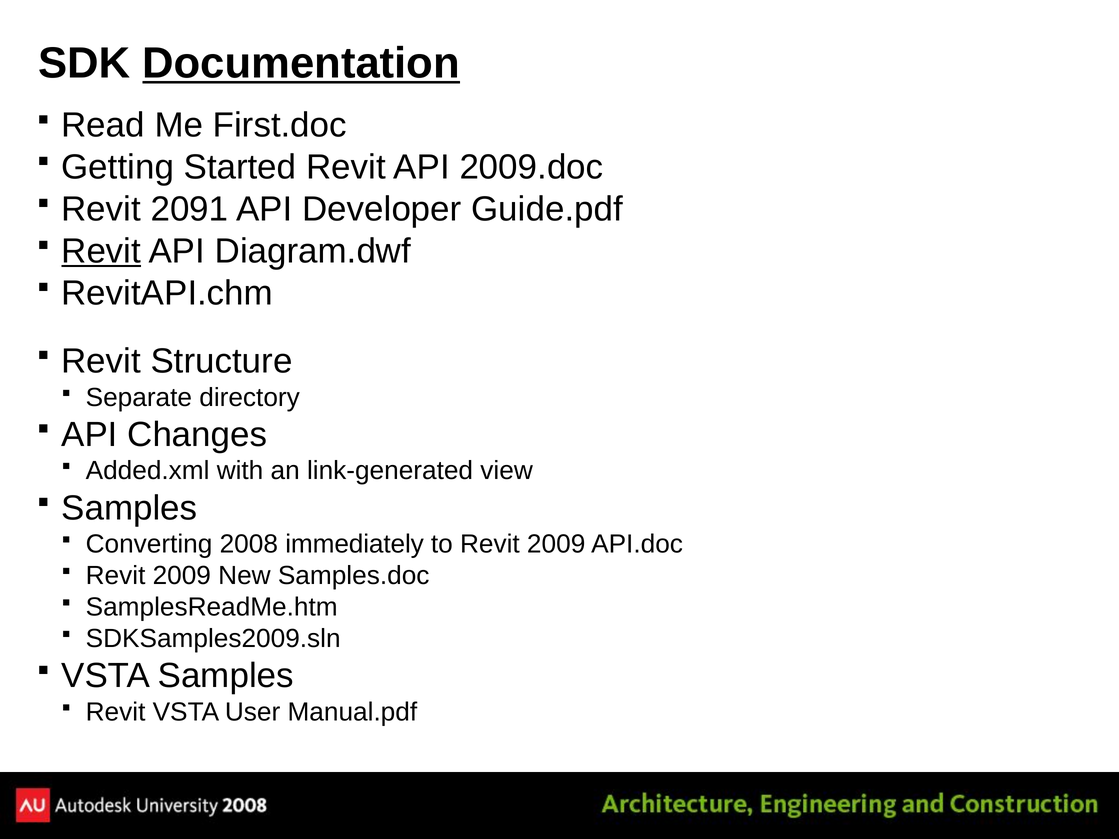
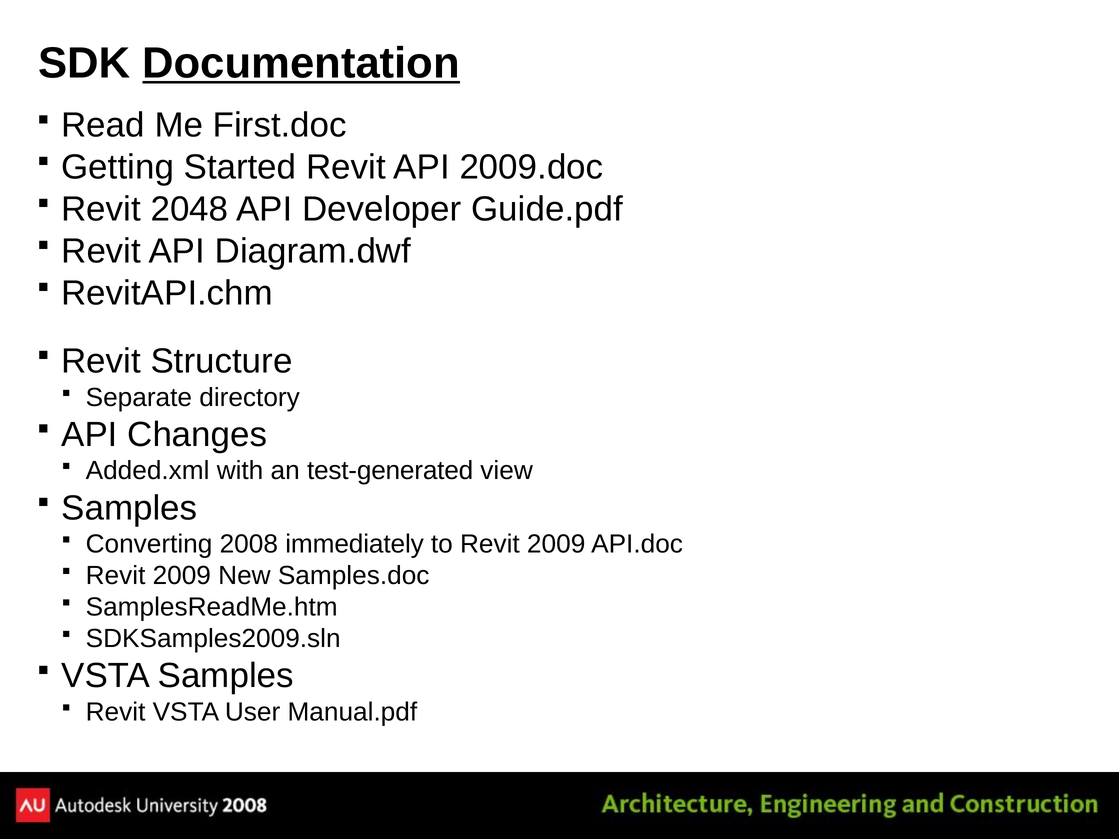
2091: 2091 -> 2048
Revit at (101, 251) underline: present -> none
link-generated: link-generated -> test-generated
